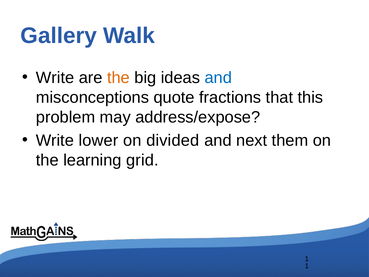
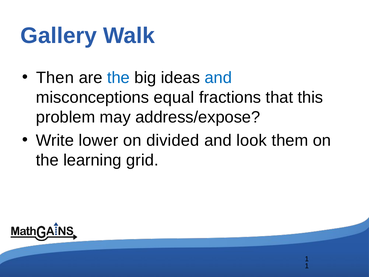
Write at (55, 78): Write -> Then
the at (118, 78) colour: orange -> blue
quote: quote -> equal
next: next -> look
